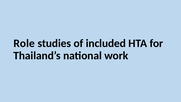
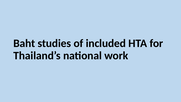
Role: Role -> Baht
